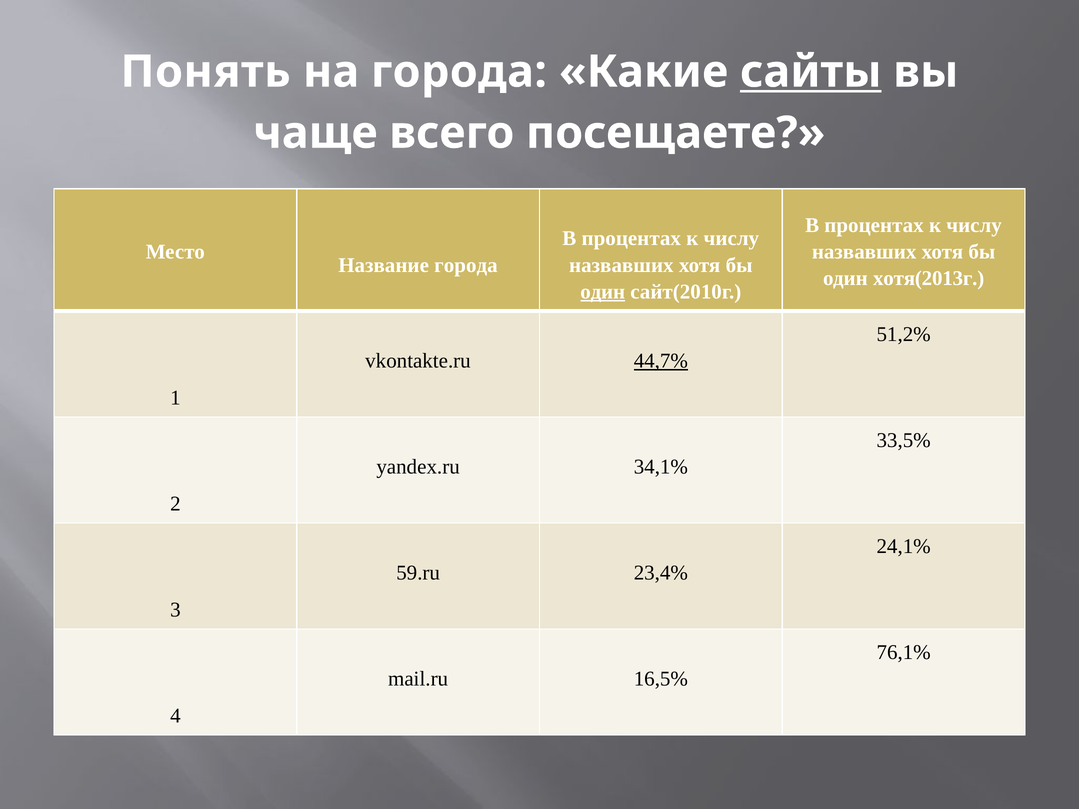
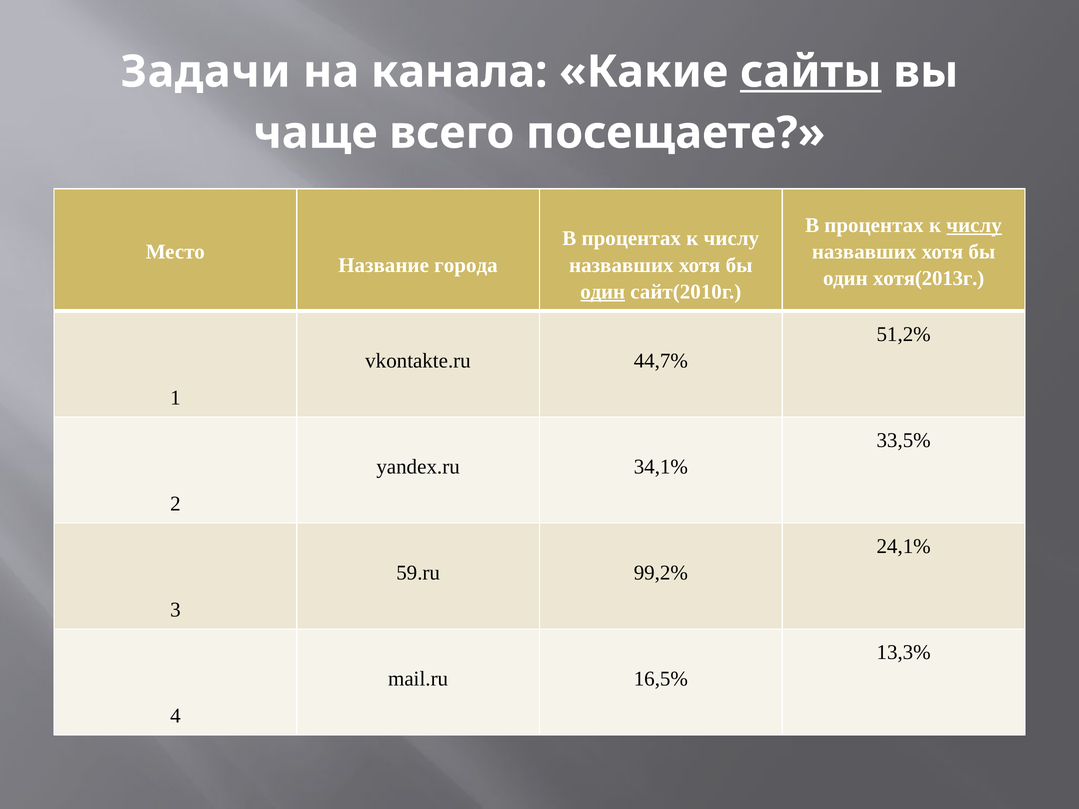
Понять: Понять -> Задачи
на города: города -> канала
числу at (974, 225) underline: none -> present
44,7% underline: present -> none
23,4%: 23,4% -> 99,2%
76,1%: 76,1% -> 13,3%
